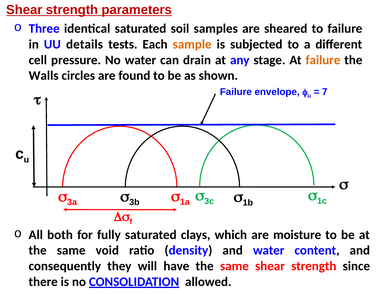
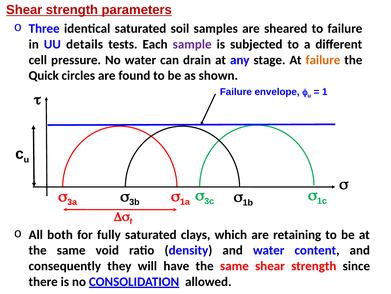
sample colour: orange -> purple
Walls: Walls -> Quick
7: 7 -> 1
moisture: moisture -> retaining
